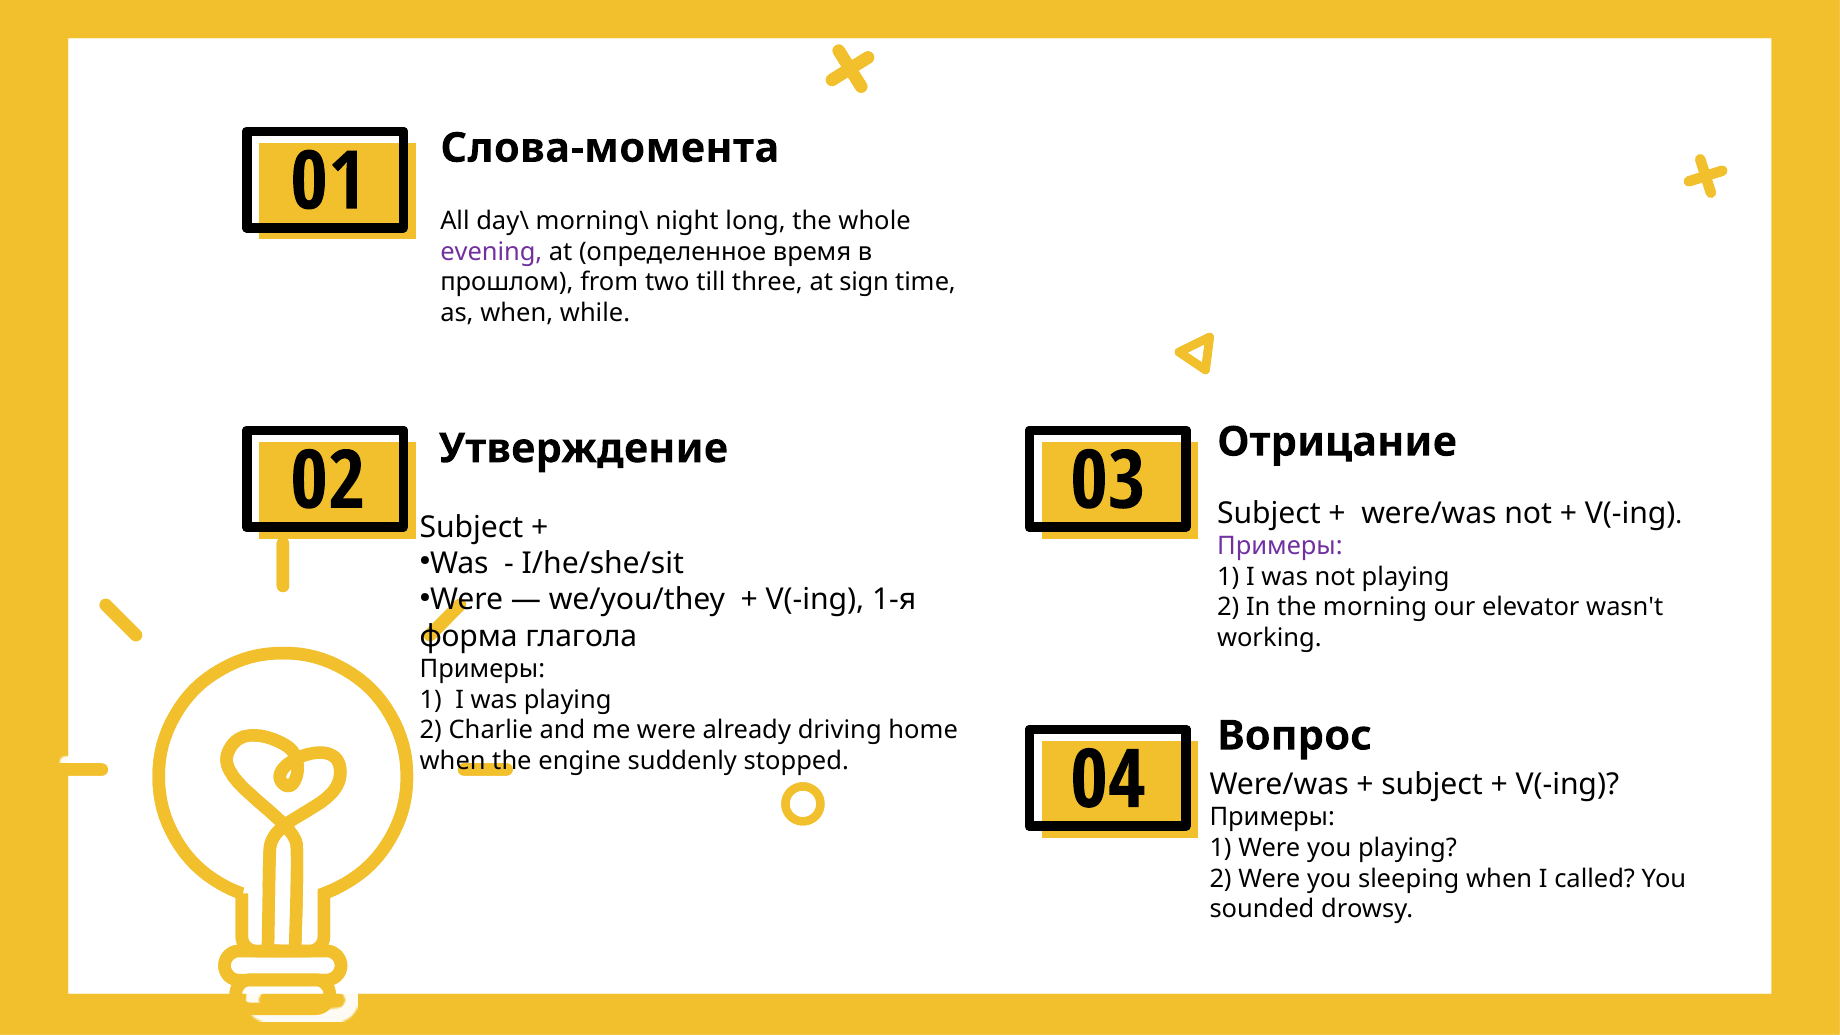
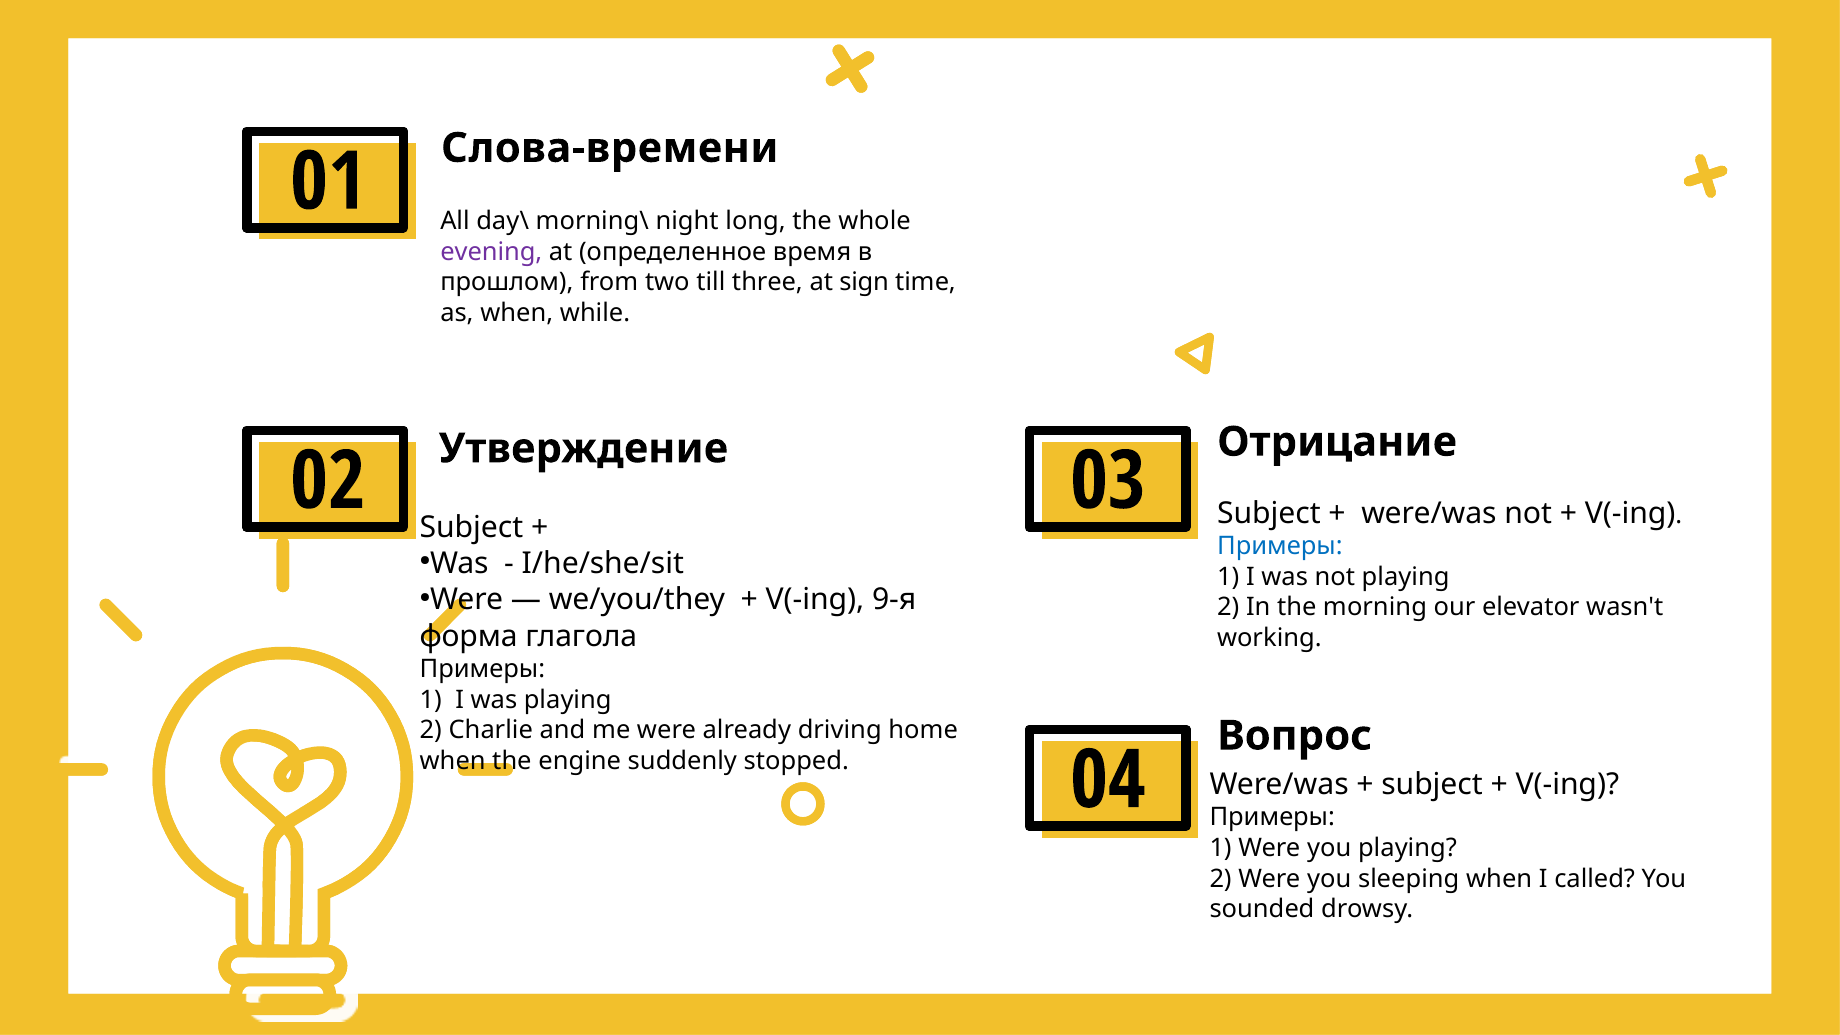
Слова-момента: Слова-момента -> Слова-времени
Примеры at (1280, 546) colour: purple -> blue
1-я: 1-я -> 9-я
